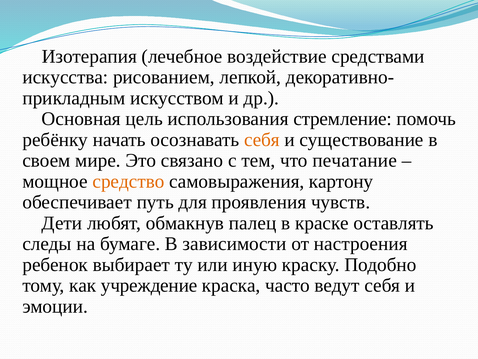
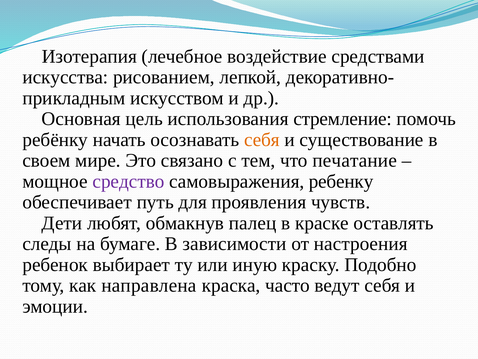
средство colour: orange -> purple
картону: картону -> ребенку
учреждение: учреждение -> направлена
